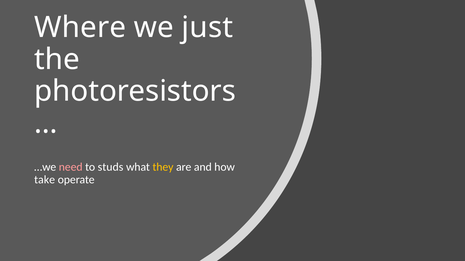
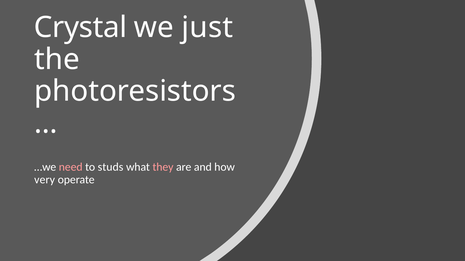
Where: Where -> Crystal
they colour: yellow -> pink
take: take -> very
